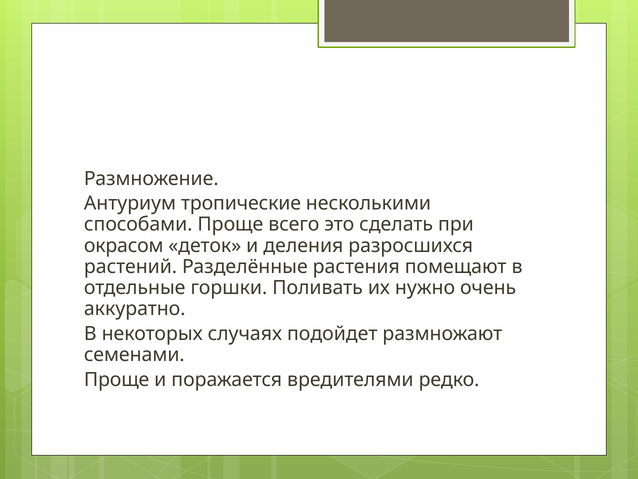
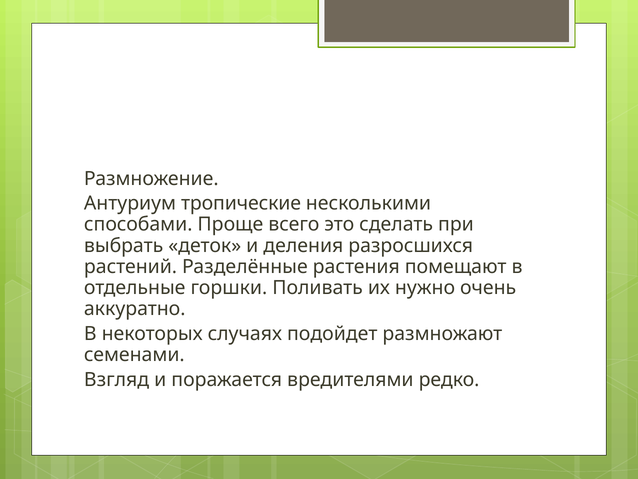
окрасом: окрасом -> выбрать
Проще at (117, 379): Проще -> Взгляд
